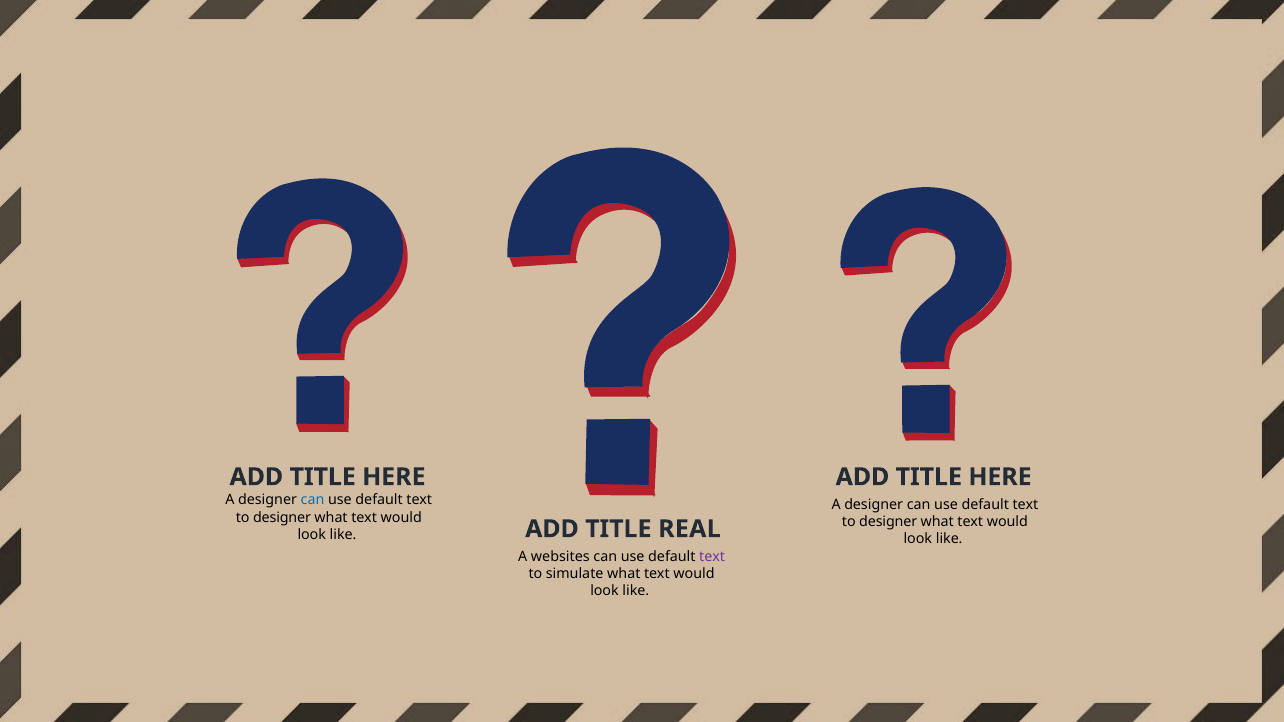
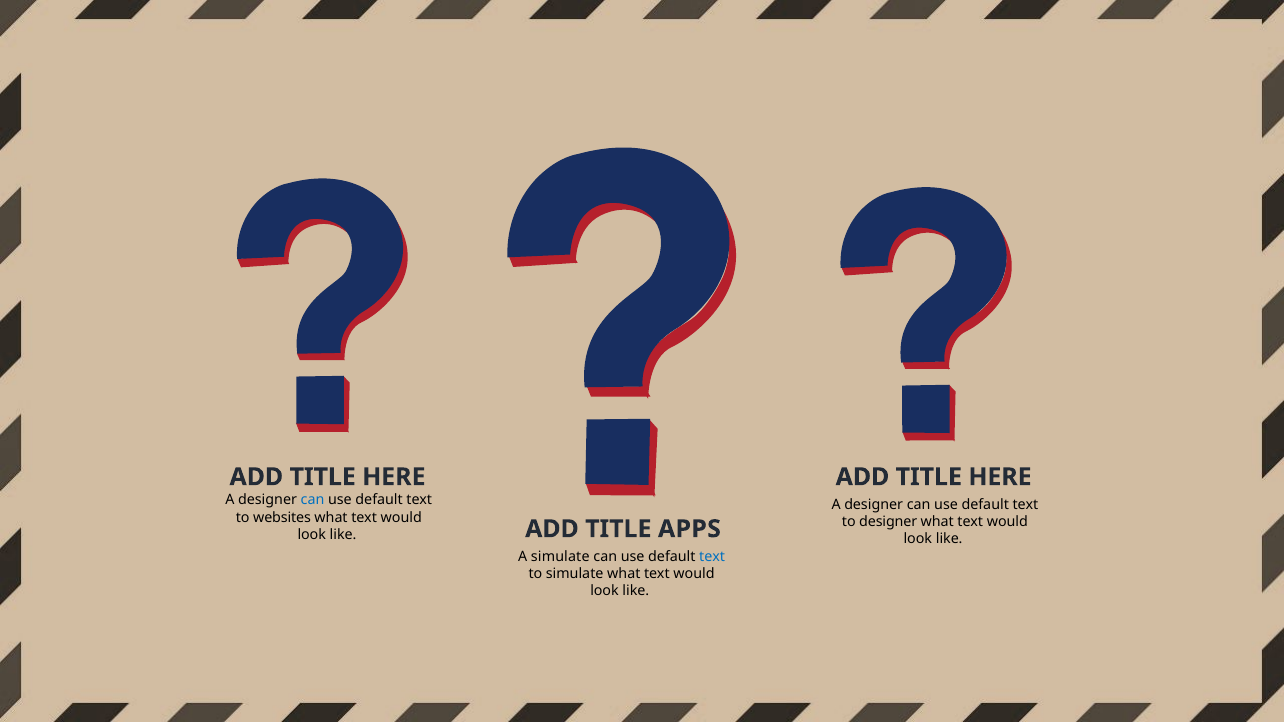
designer at (282, 517): designer -> websites
REAL: REAL -> APPS
A websites: websites -> simulate
text at (712, 557) colour: purple -> blue
